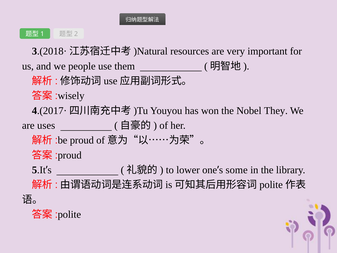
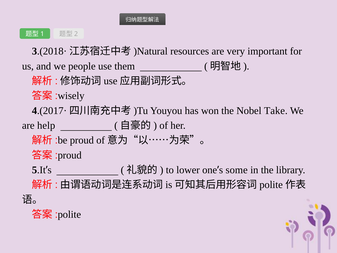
They: They -> Take
uses: uses -> help
